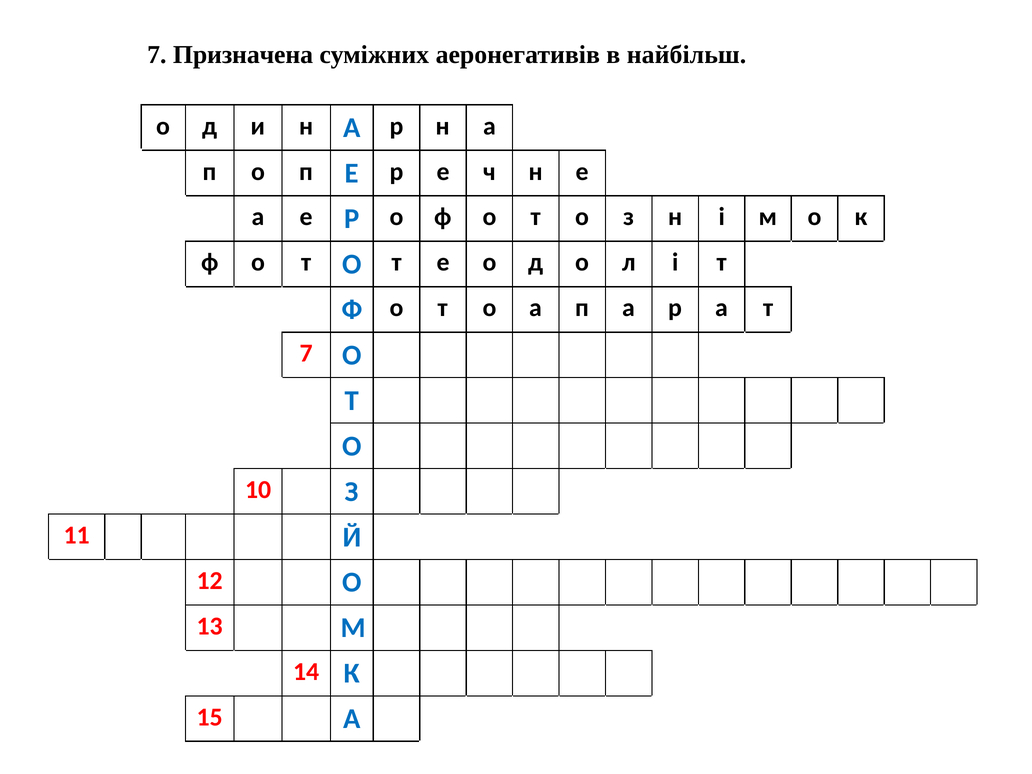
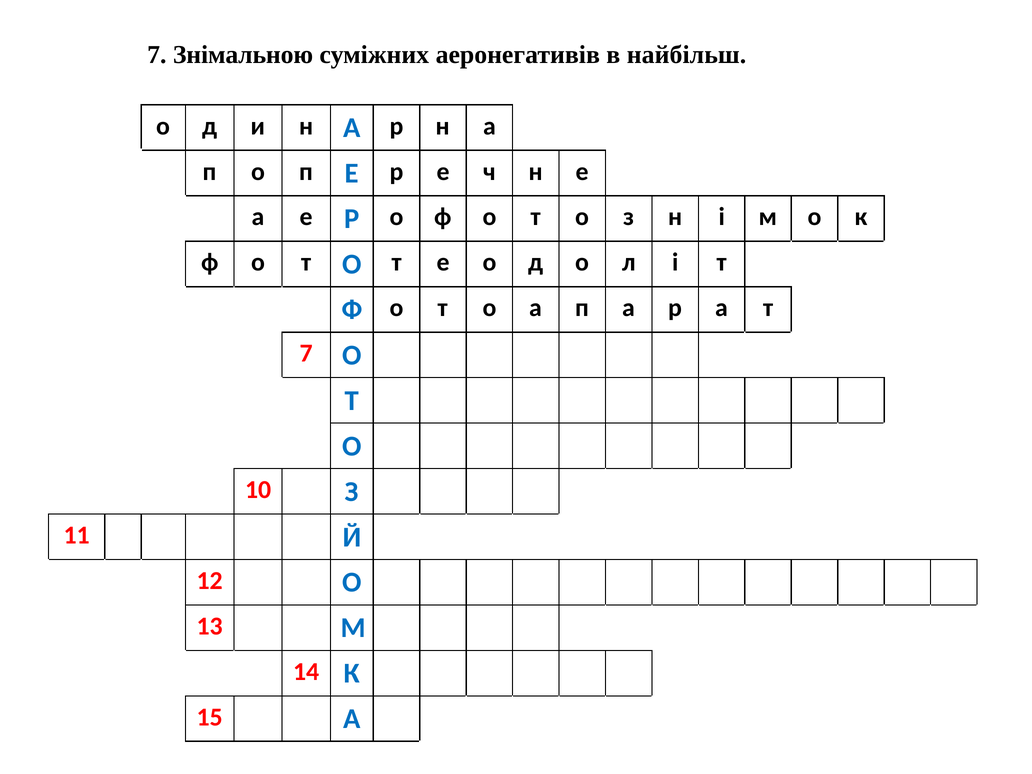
Призначена: Призначена -> Знімальною
